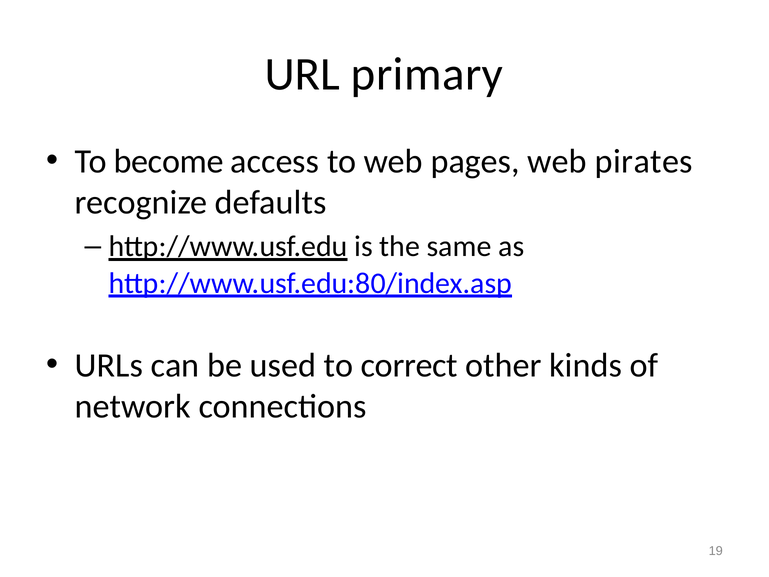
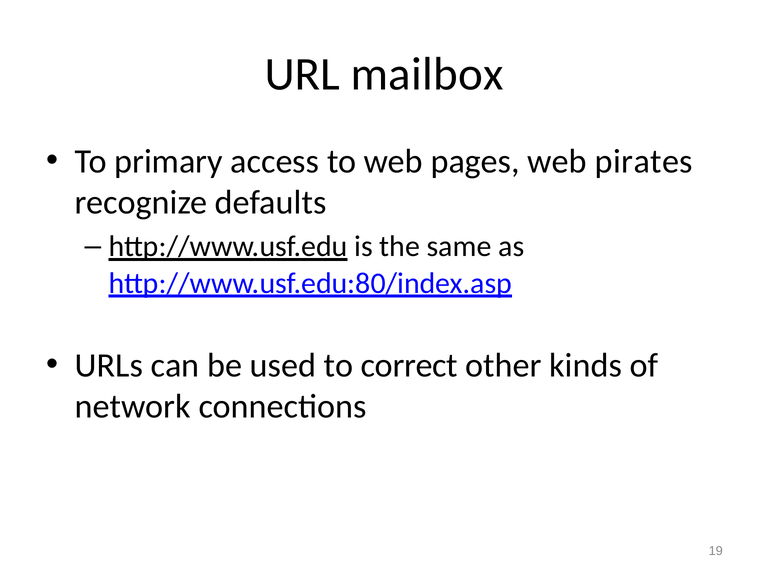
primary: primary -> mailbox
become: become -> primary
